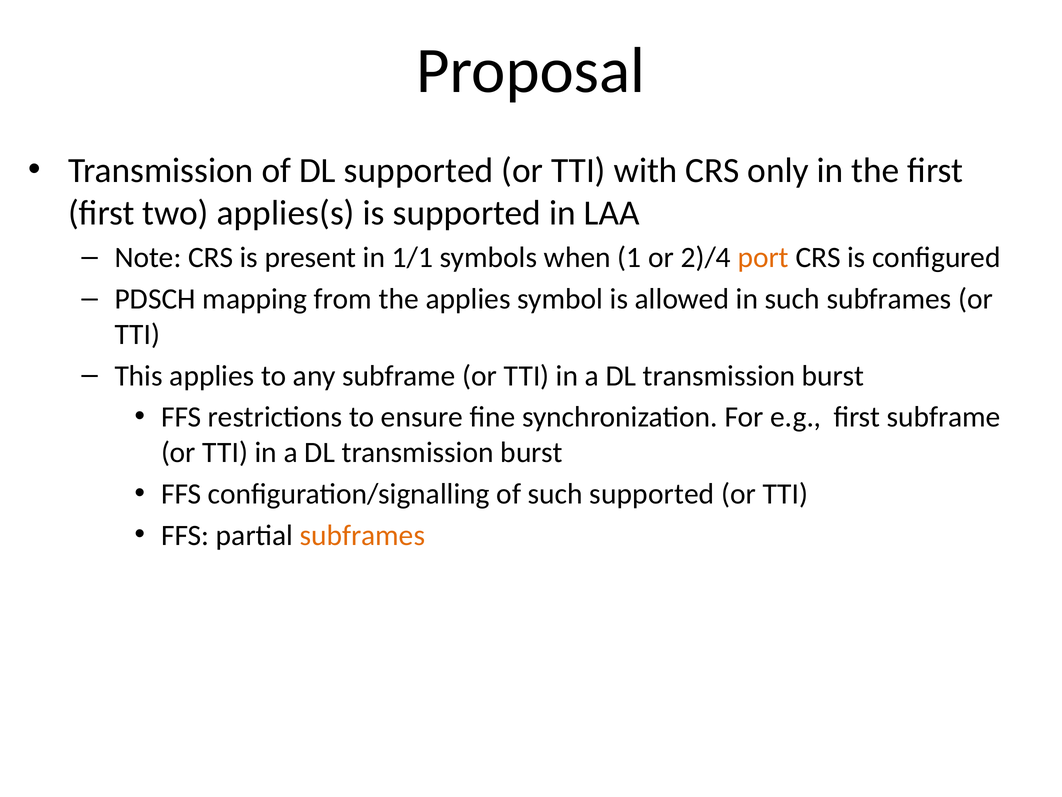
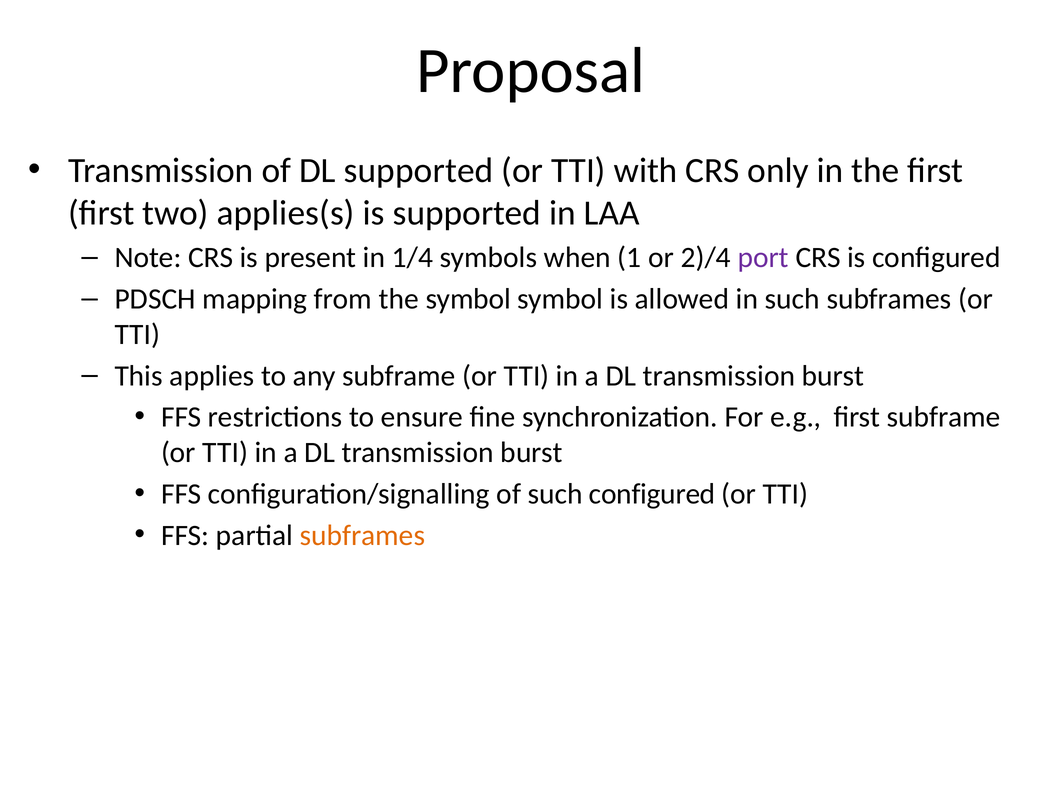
1/1: 1/1 -> 1/4
port colour: orange -> purple
the applies: applies -> symbol
such supported: supported -> configured
